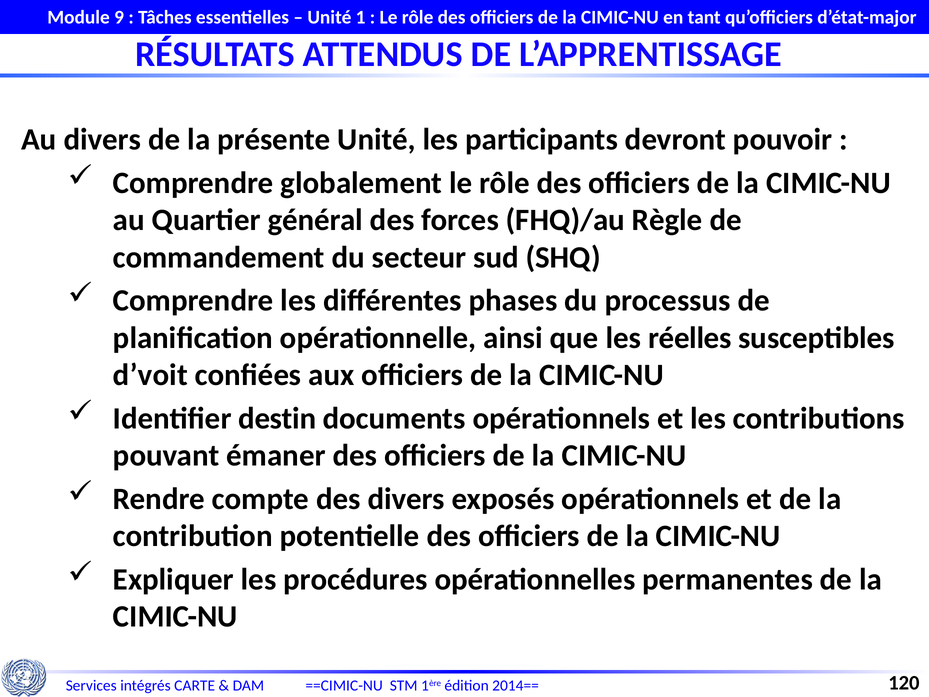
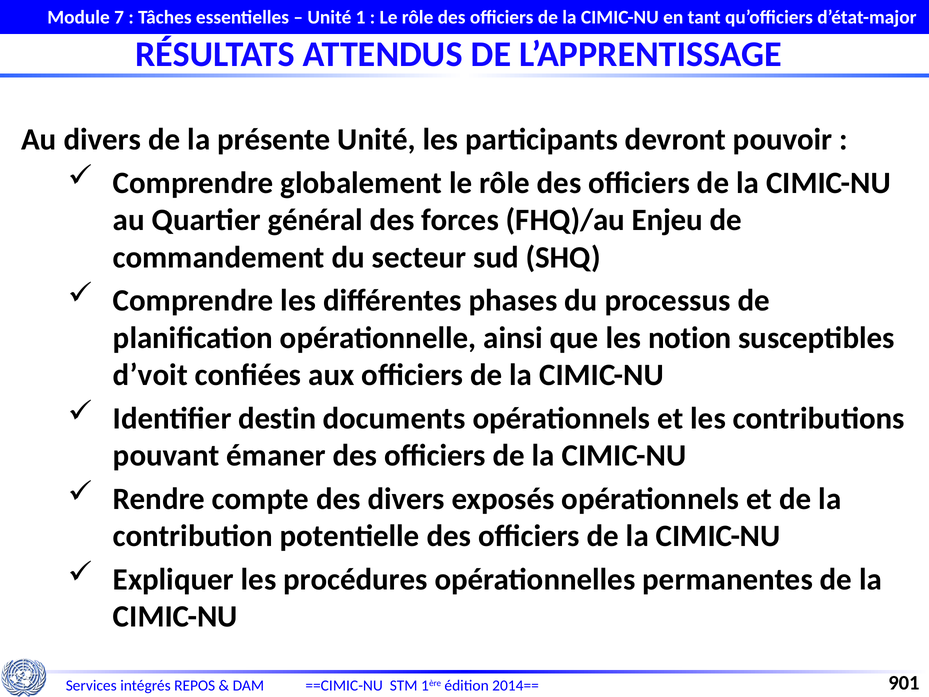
9: 9 -> 7
Règle: Règle -> Enjeu
réelles: réelles -> notion
CARTE: CARTE -> REPOS
120: 120 -> 901
